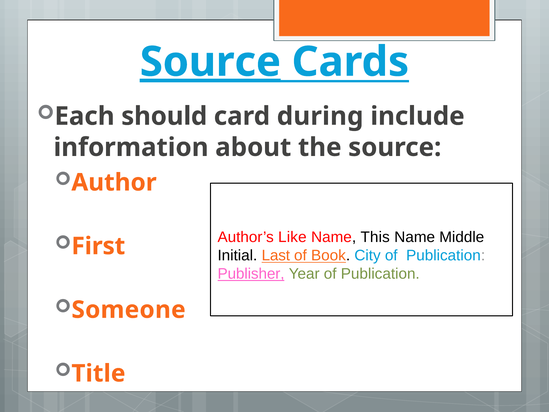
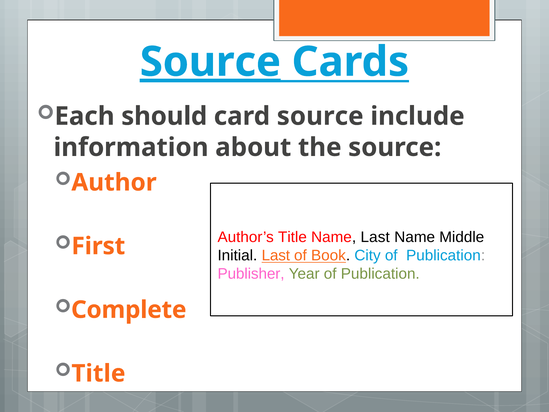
card during: during -> source
Author’s Like: Like -> Title
Name This: This -> Last
Publisher underline: present -> none
Someone: Someone -> Complete
